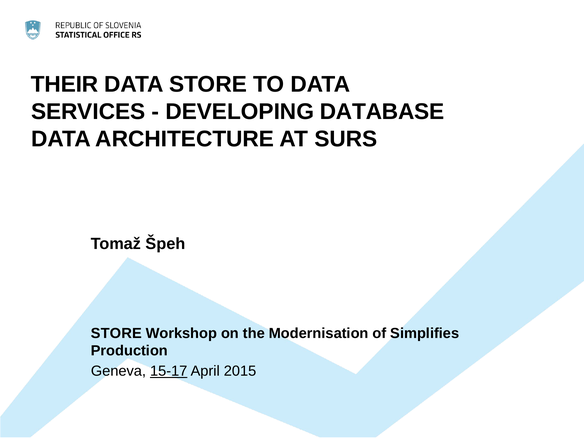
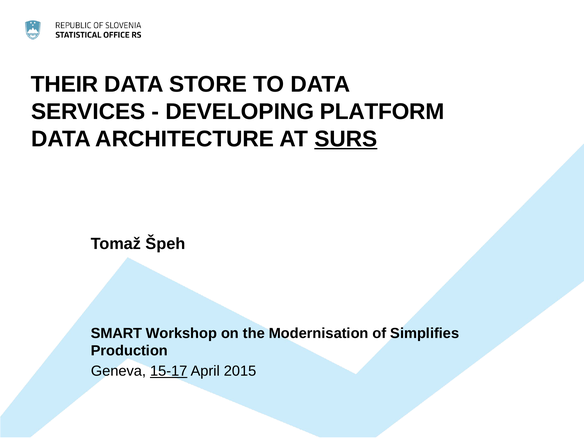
DATABASE: DATABASE -> PLATFORM
SURS underline: none -> present
STORE at (116, 333): STORE -> SMART
